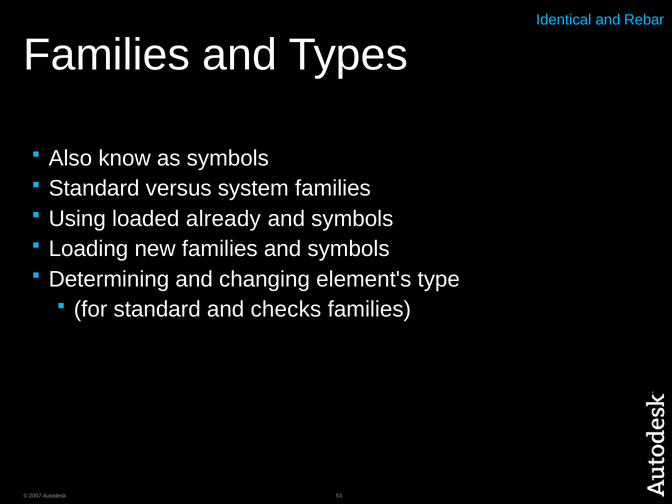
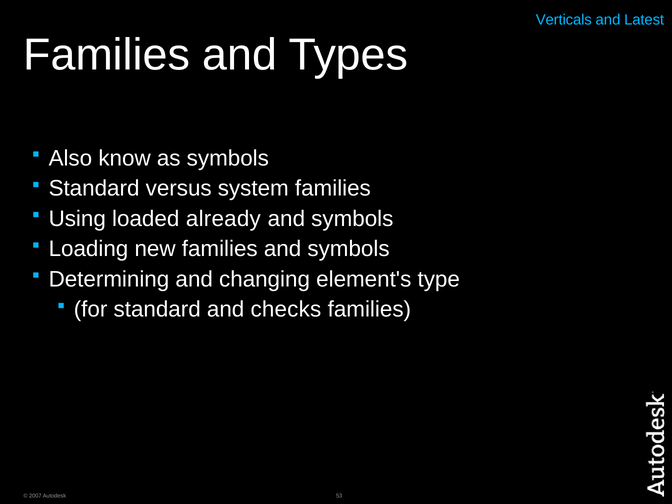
Identical: Identical -> Verticals
Rebar: Rebar -> Latest
